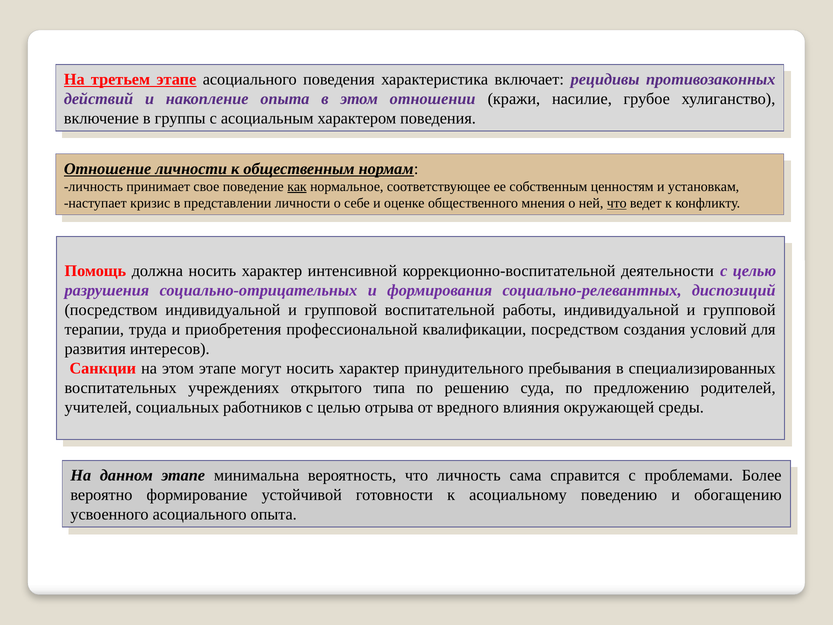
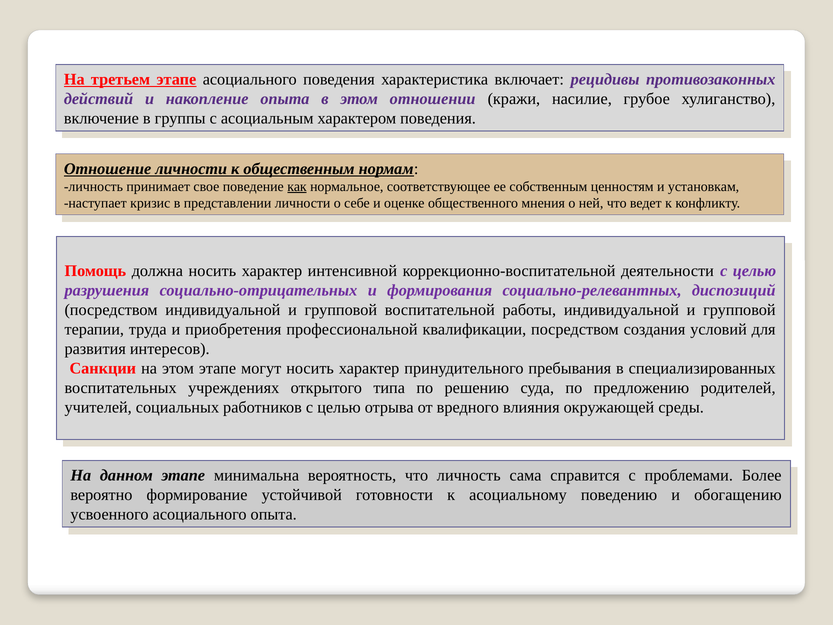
что at (617, 203) underline: present -> none
